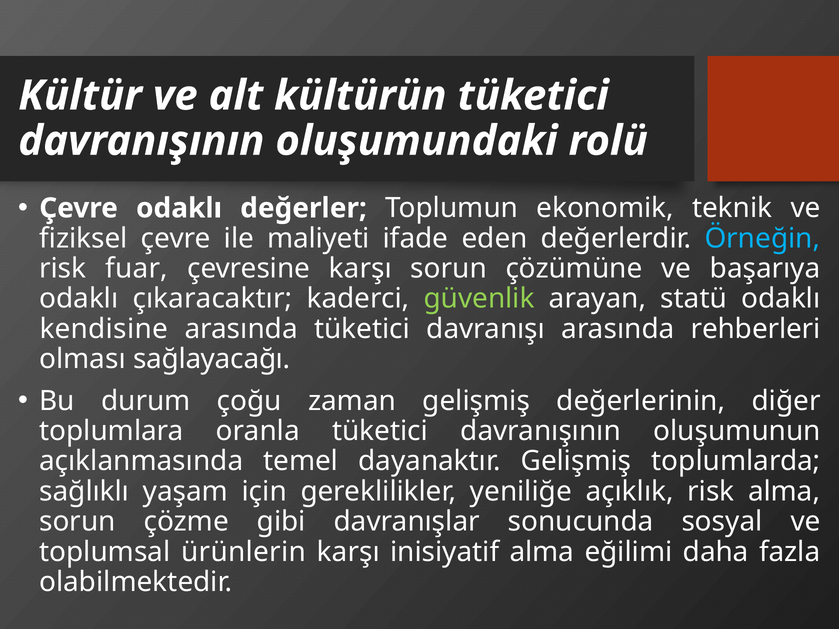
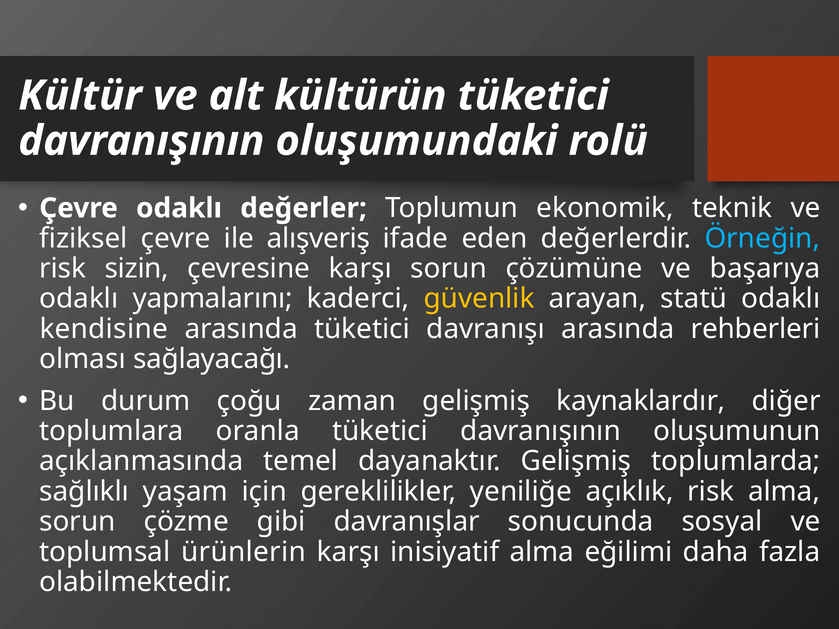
maliyeti: maliyeti -> alışveriş
fuar: fuar -> sizin
çıkaracaktır: çıkaracaktır -> yapmalarını
güvenlik colour: light green -> yellow
değerlerinin: değerlerinin -> kaynaklardır
